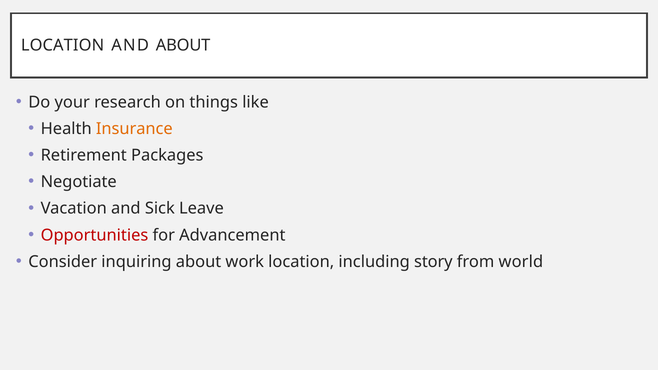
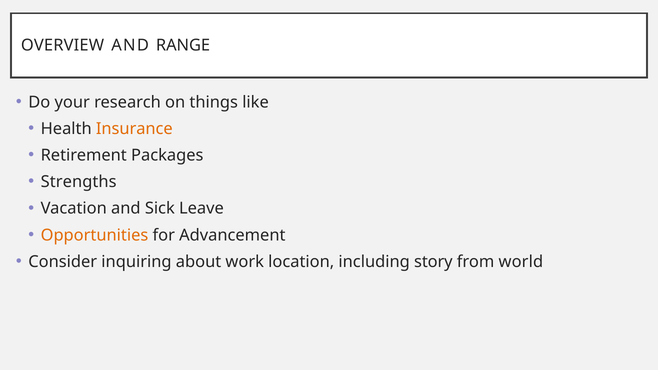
LOCATION at (63, 45): LOCATION -> OVERVIEW
AND ABOUT: ABOUT -> RANGE
Negotiate: Negotiate -> Strengths
Opportunities colour: red -> orange
